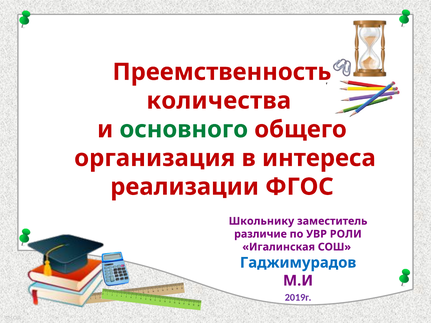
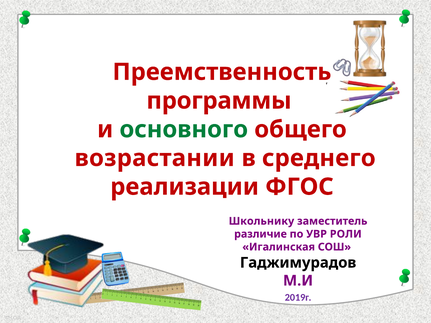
количества: количества -> программы
организация: организация -> возрастании
интереса: интереса -> среднего
Гаджимурадов colour: blue -> black
